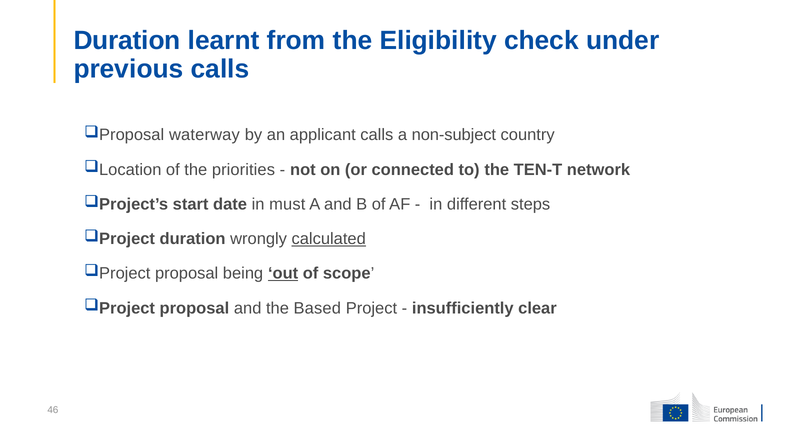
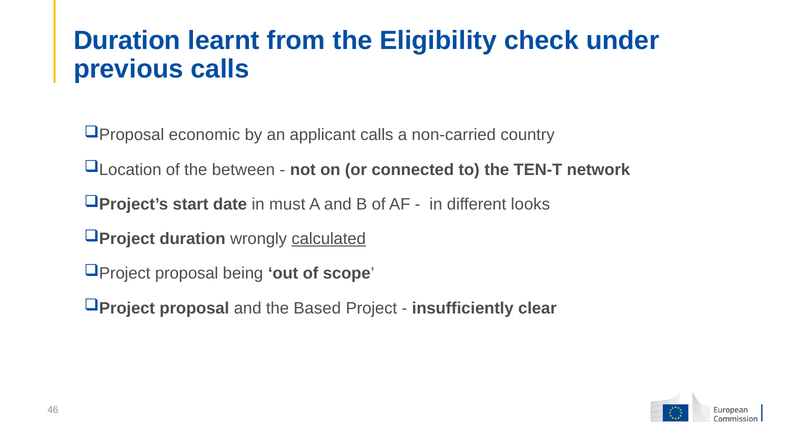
waterway: waterway -> economic
non-subject: non-subject -> non-carried
priorities: priorities -> between
steps: steps -> looks
out underline: present -> none
